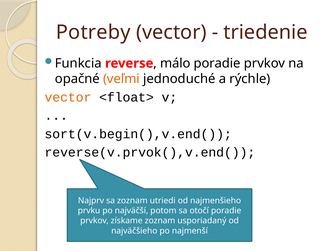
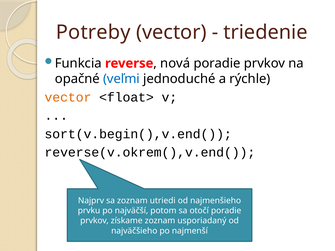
málo: málo -> nová
veľmi colour: orange -> blue
reverse(v.prvok(),v.end(: reverse(v.prvok(),v.end( -> reverse(v.okrem(),v.end(
